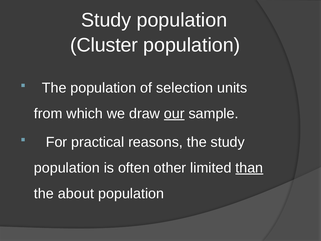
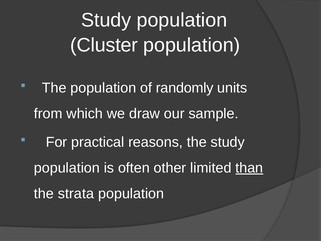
selection: selection -> randomly
our underline: present -> none
about: about -> strata
